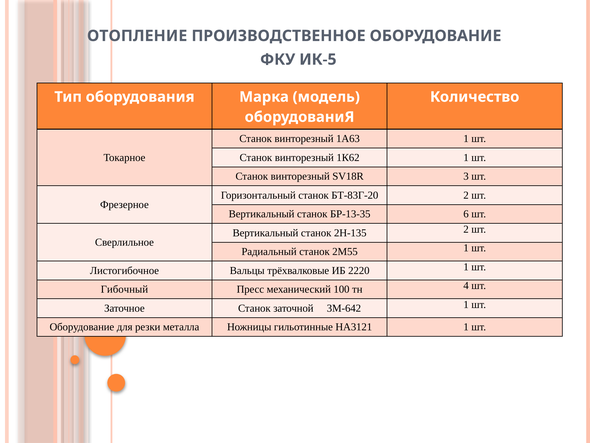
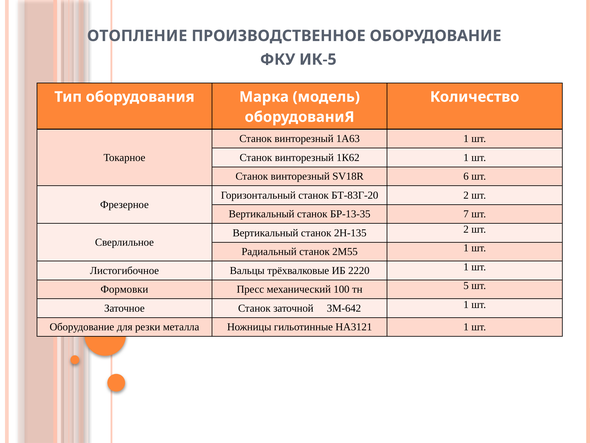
3: 3 -> 6
6: 6 -> 7
Гибочный: Гибочный -> Формовки
4: 4 -> 5
